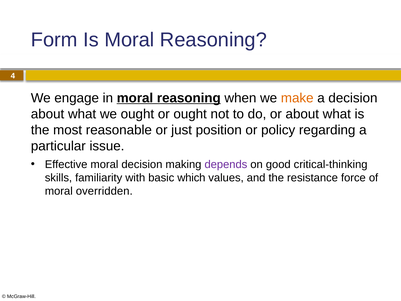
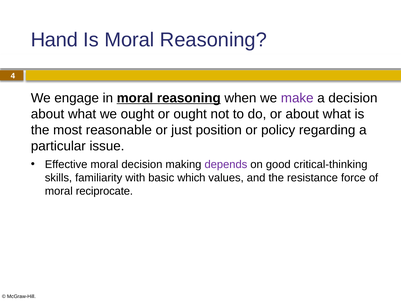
Form: Form -> Hand
make colour: orange -> purple
overridden: overridden -> reciprocate
